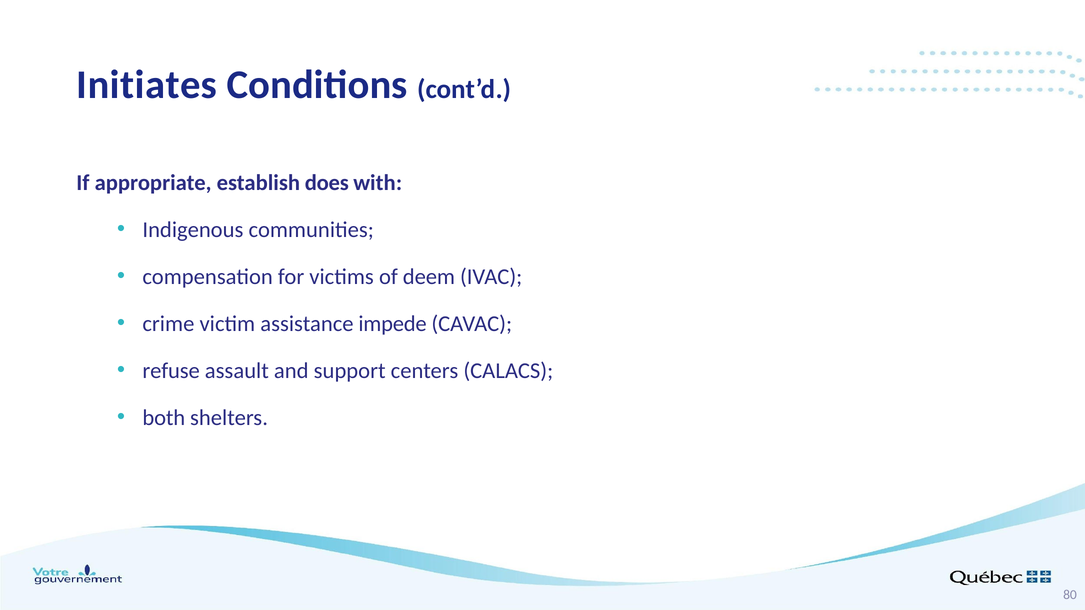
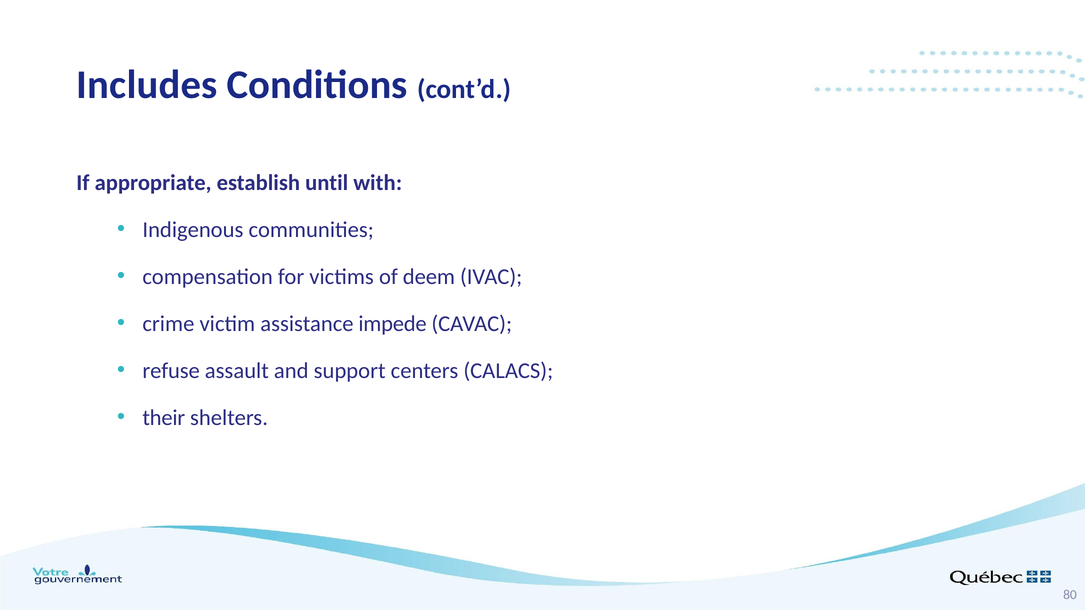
Initiates: Initiates -> Includes
does: does -> until
both: both -> their
